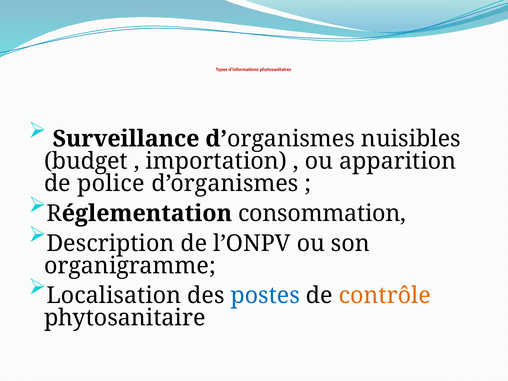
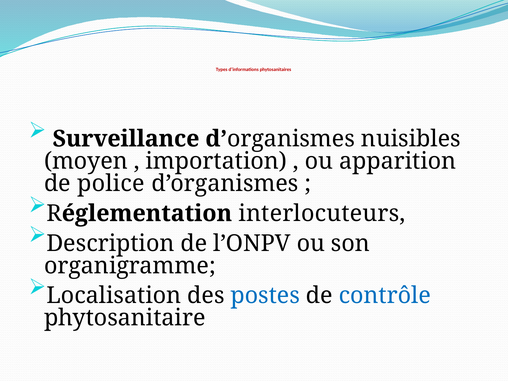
budget: budget -> moyen
consommation: consommation -> interlocuteurs
contrôle colour: orange -> blue
